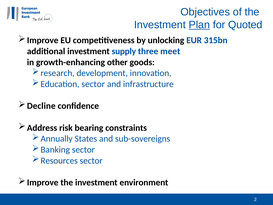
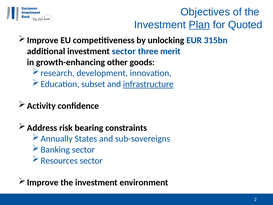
investment supply: supply -> sector
meet: meet -> merit
Education sector: sector -> subset
infrastructure underline: none -> present
Decline: Decline -> Activity
